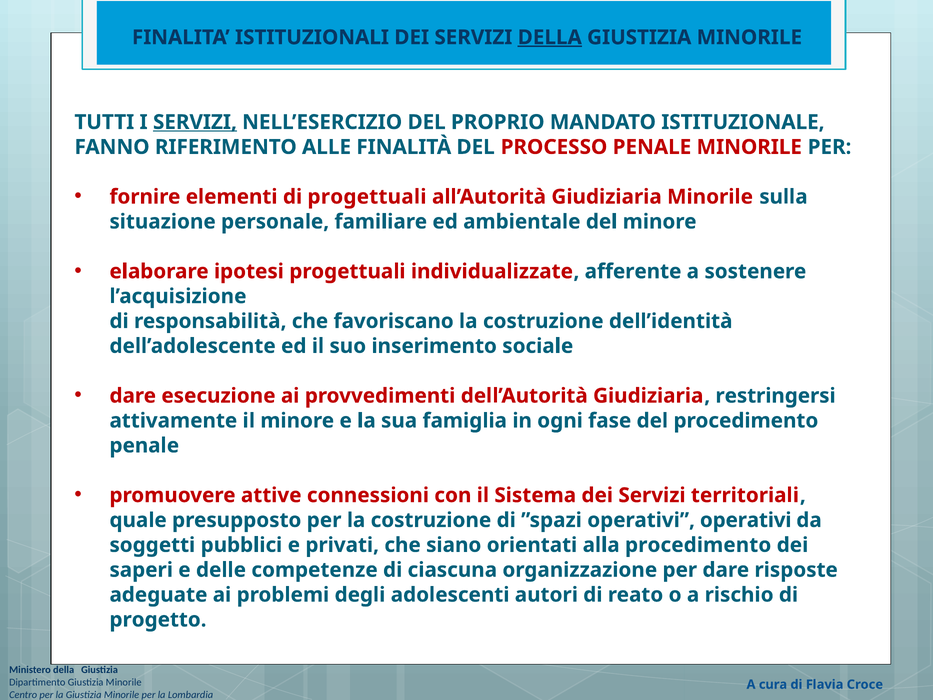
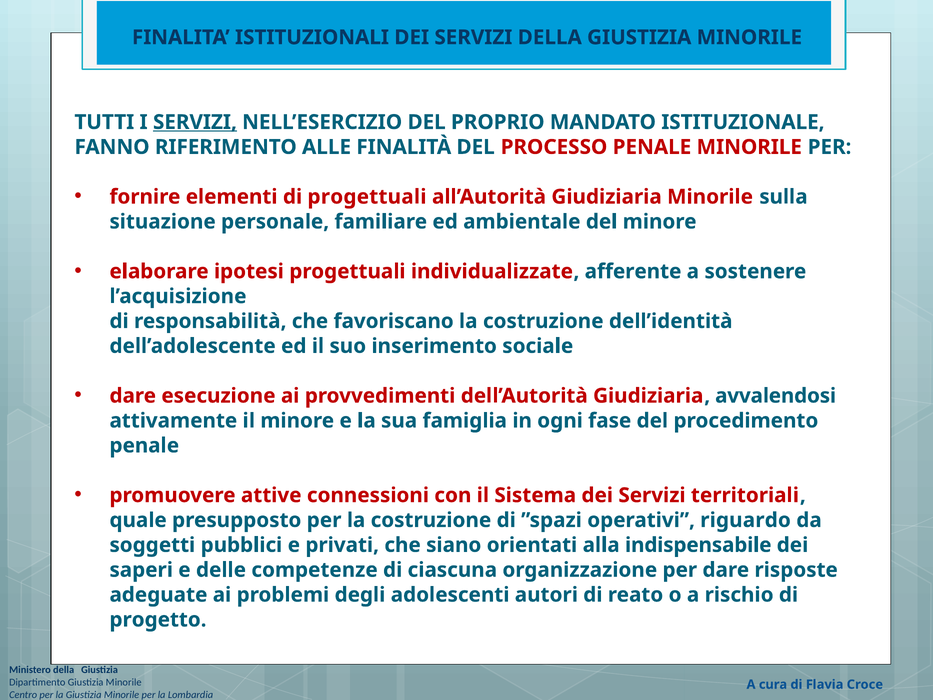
DELLA at (550, 37) underline: present -> none
restringersi: restringersi -> avvalendosi
operativi operativi: operativi -> riguardo
alla procedimento: procedimento -> indispensabile
